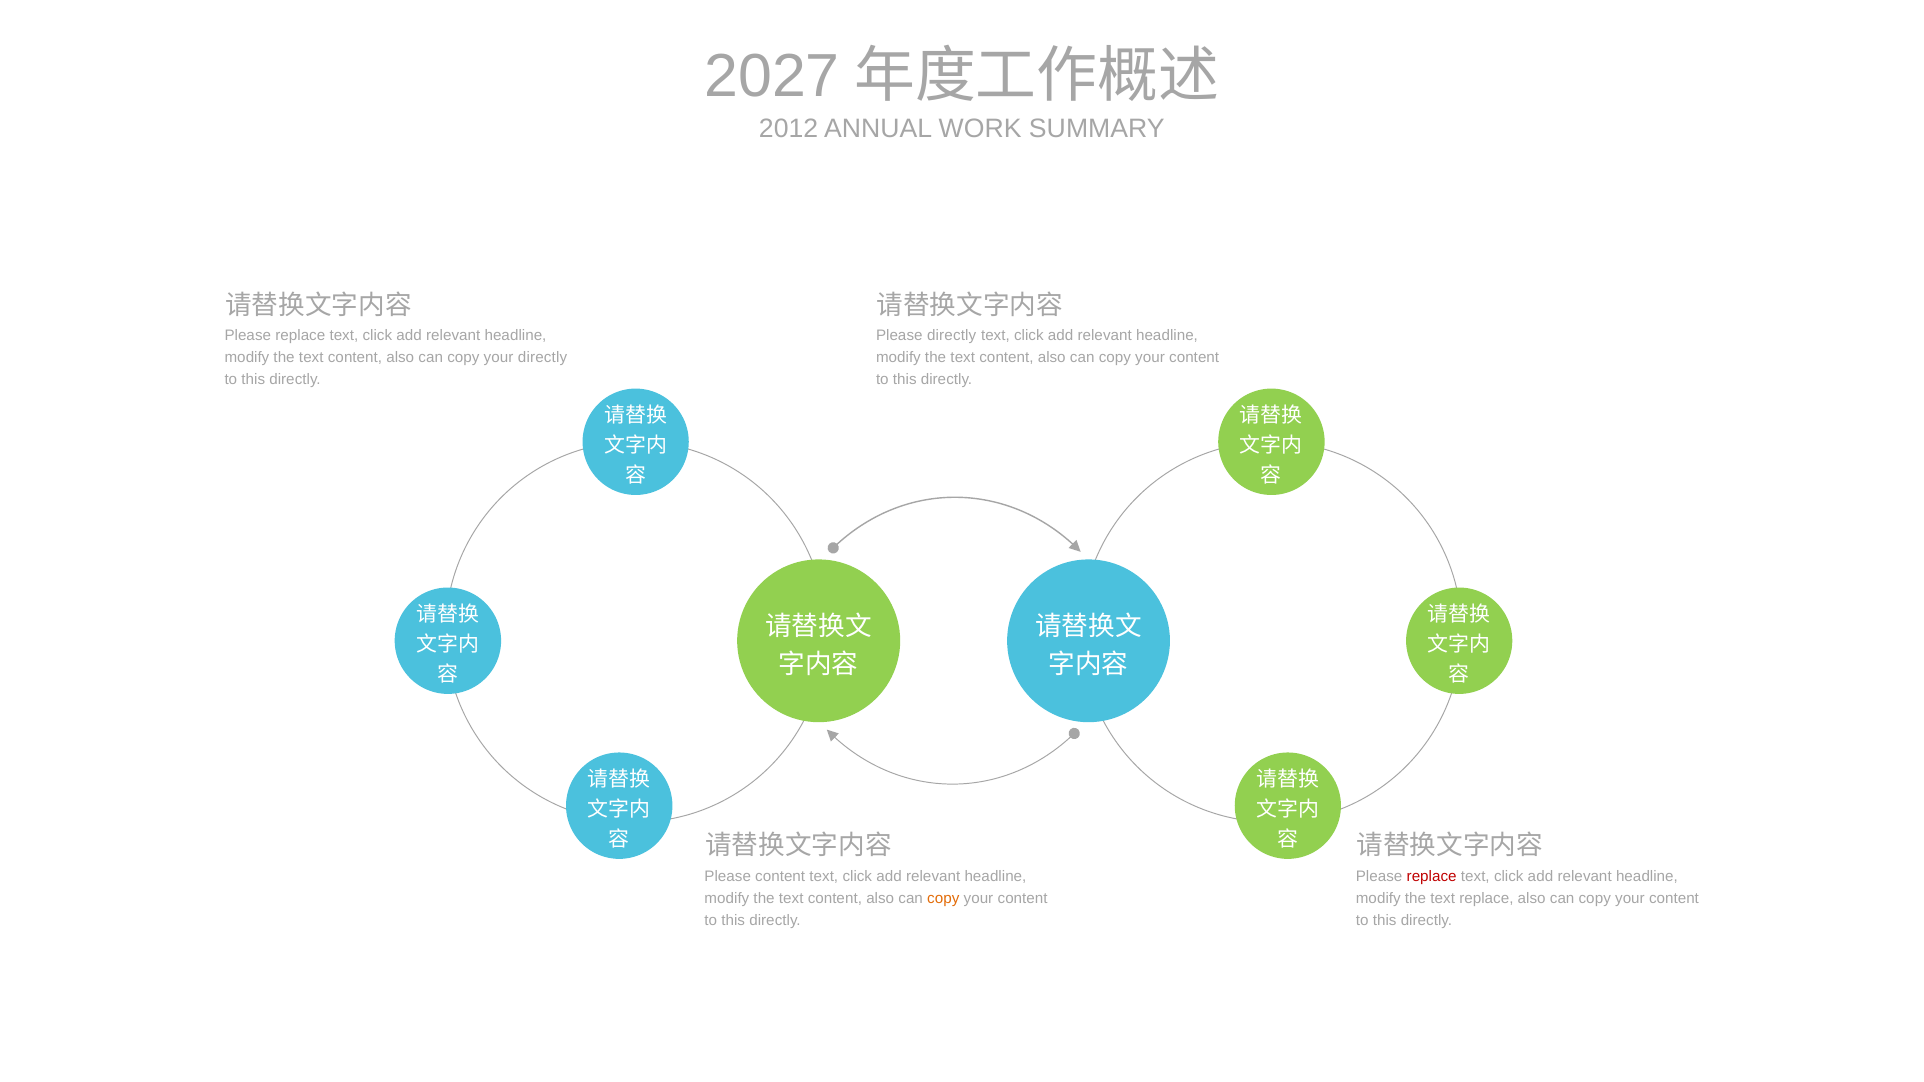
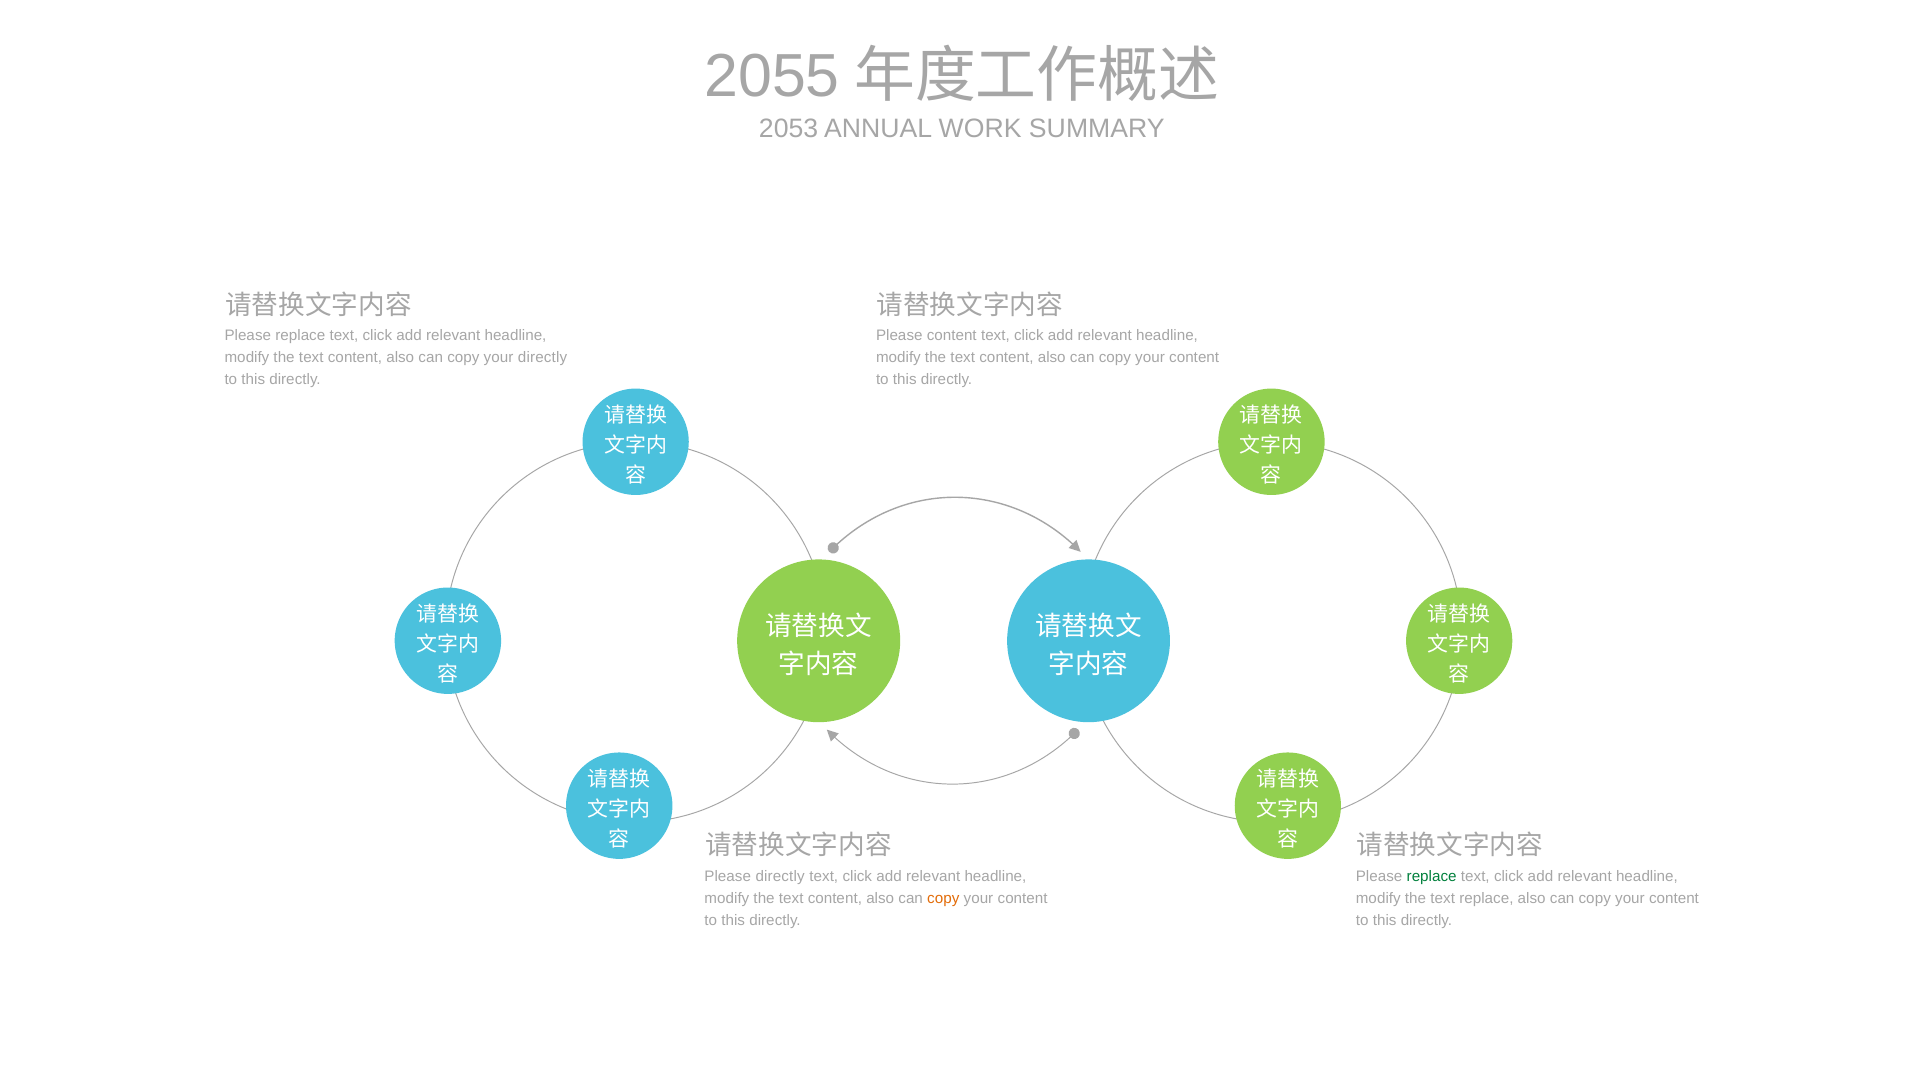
2027: 2027 -> 2055
2012: 2012 -> 2053
Please directly: directly -> content
Please content: content -> directly
replace at (1432, 877) colour: red -> green
